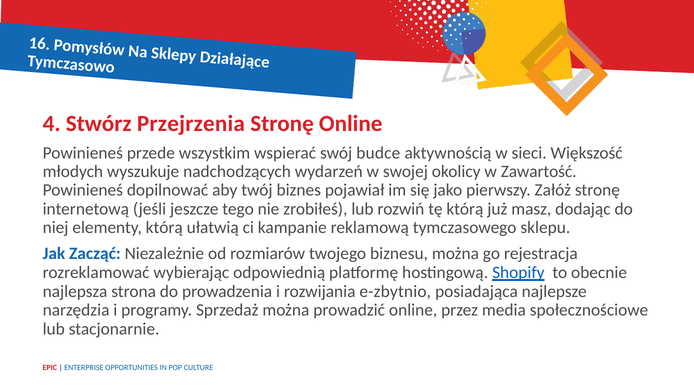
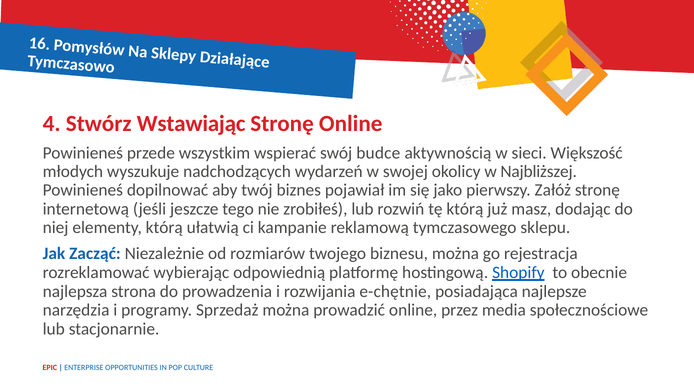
Przejrzenia: Przejrzenia -> Wstawiając
Zawartość: Zawartość -> Najbliższej
e-zbytnio: e-zbytnio -> e-chętnie
